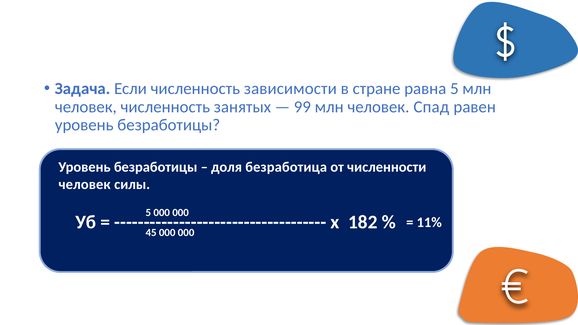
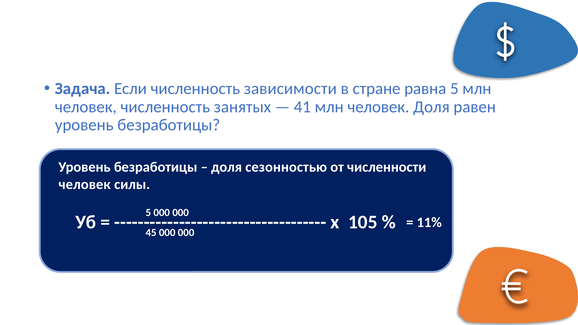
99: 99 -> 41
человек Спад: Спад -> Доля
безработица: безработица -> сезонностью
182: 182 -> 105
